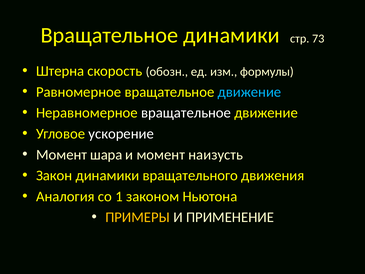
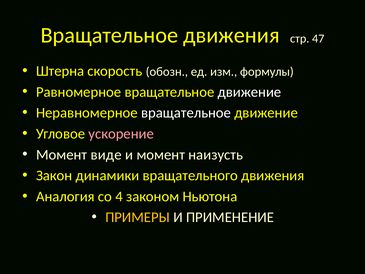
Вращательное динамики: динамики -> движения
73: 73 -> 47
движение at (249, 92) colour: light blue -> white
ускорение colour: white -> pink
шара: шара -> виде
1: 1 -> 4
